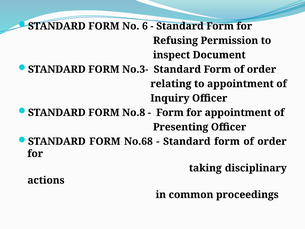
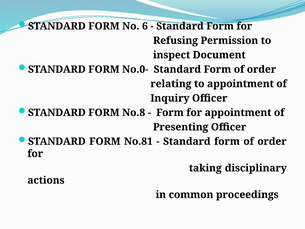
No.3-: No.3- -> No.0-
No.68: No.68 -> No.81
